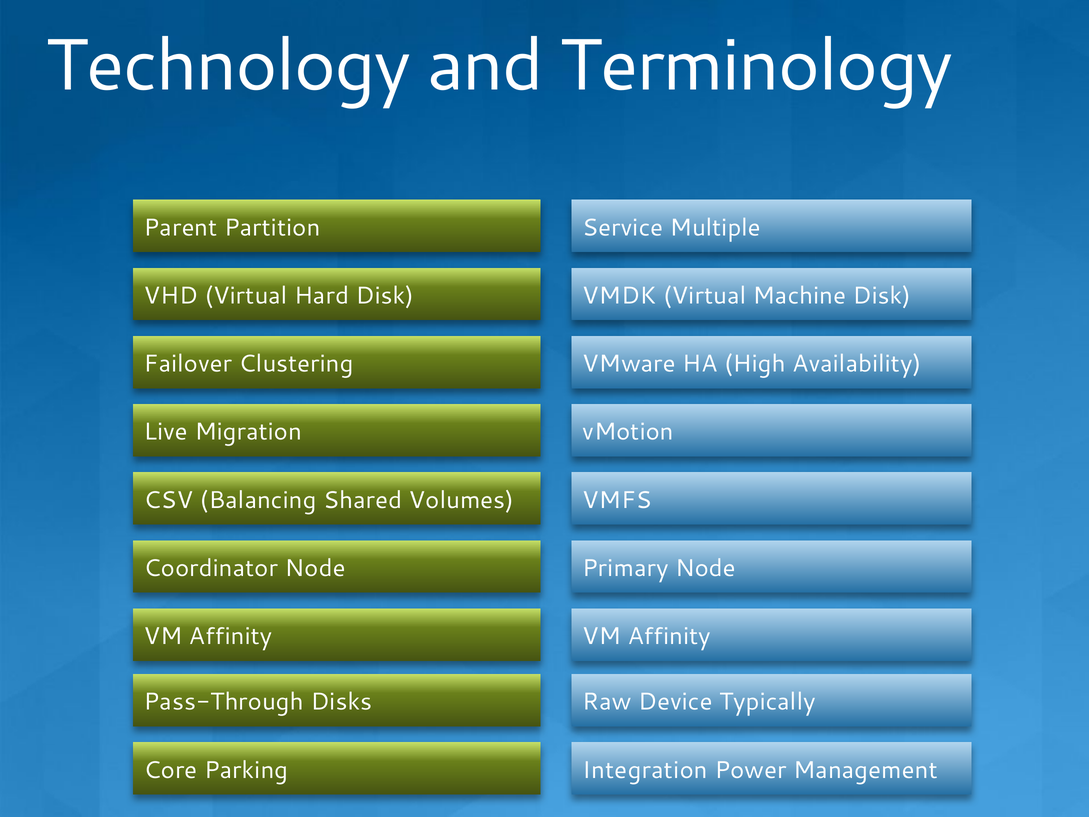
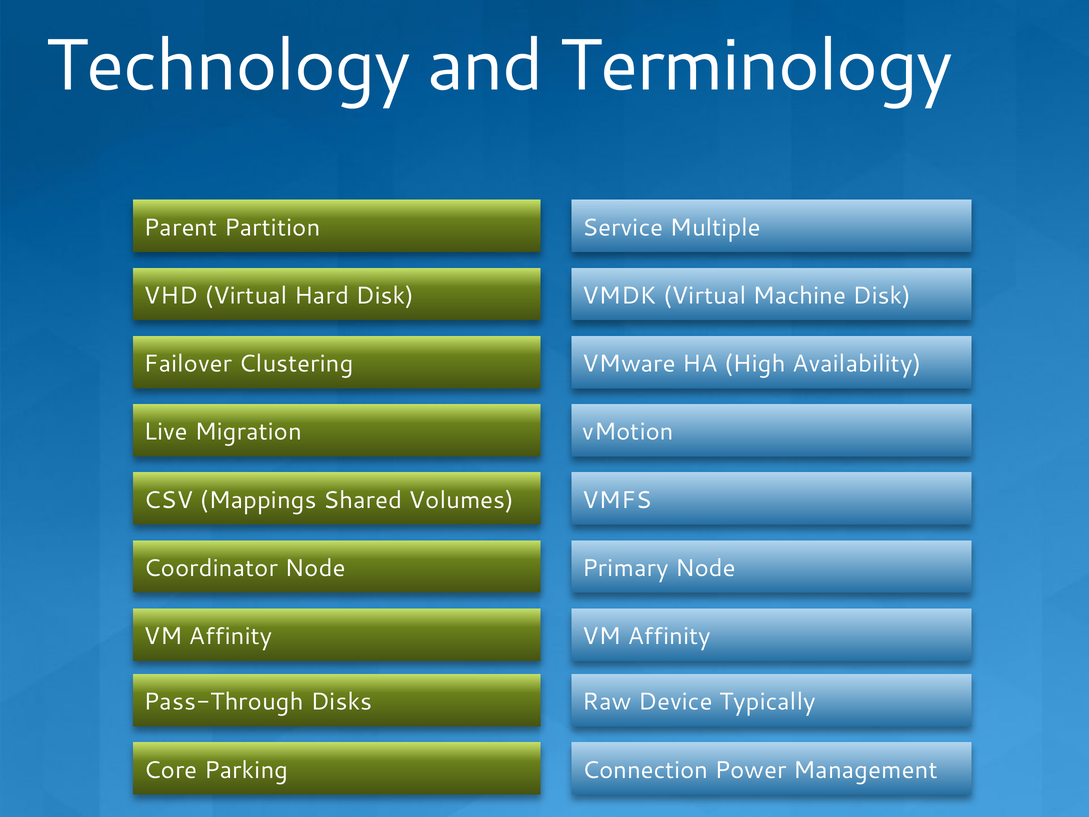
Balancing: Balancing -> Mappings
Integration: Integration -> Connection
